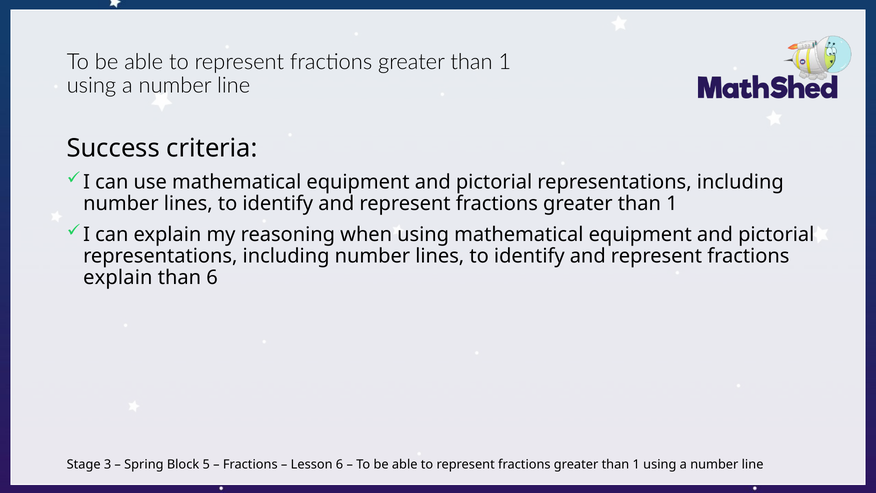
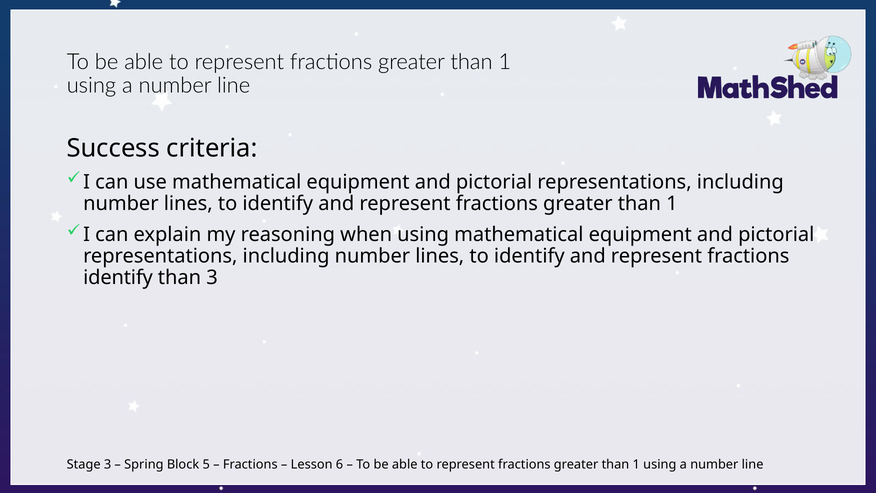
explain at (118, 278): explain -> identify
than 6: 6 -> 3
